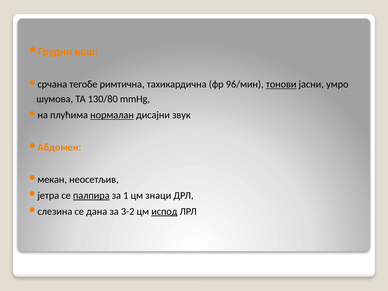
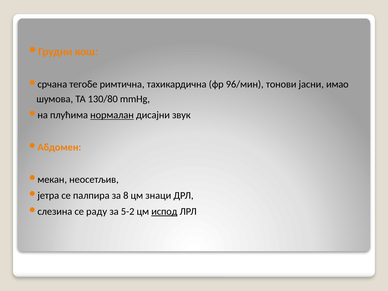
тонови underline: present -> none
умро: умро -> имао
палпира underline: present -> none
1: 1 -> 8
дана: дана -> раду
3-2: 3-2 -> 5-2
